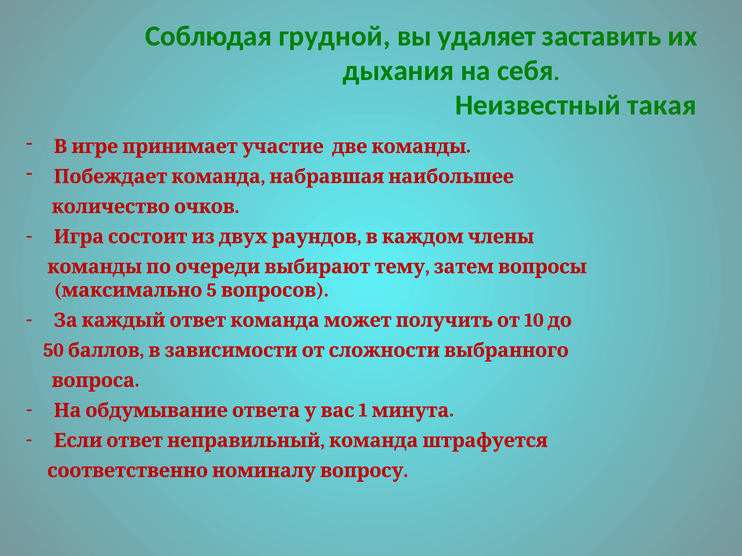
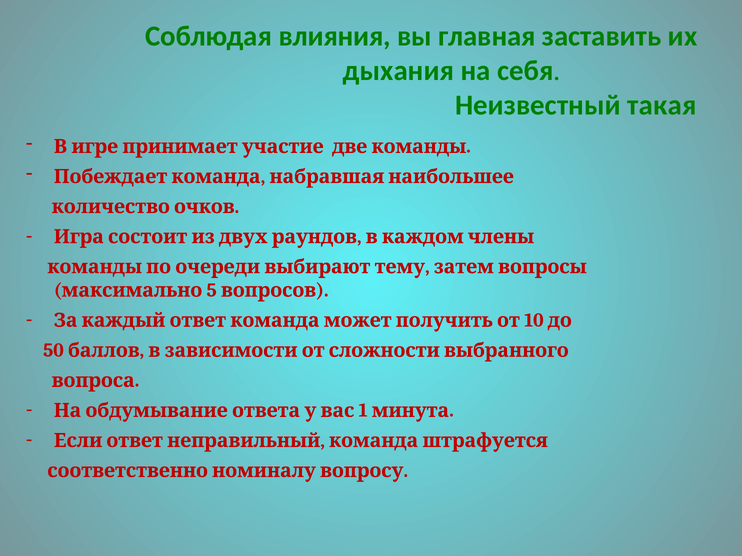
грудной: грудной -> влияния
удаляет: удаляет -> главная
